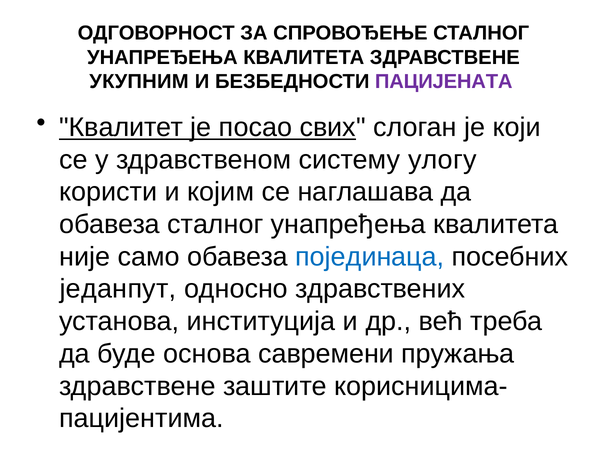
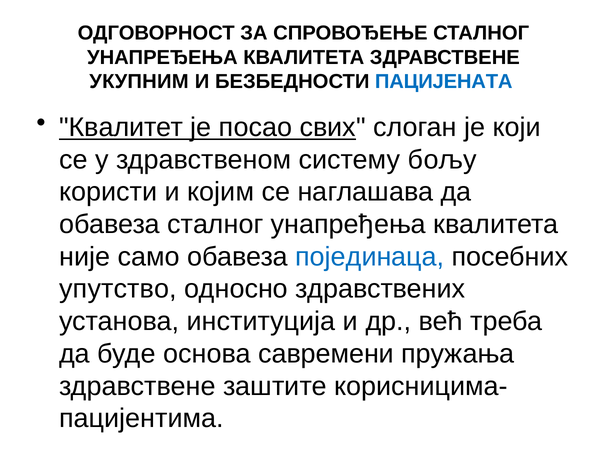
ПАЦИЈЕНАТА colour: purple -> blue
улогу: улогу -> бољу
једанпут: једанпут -> упутство
